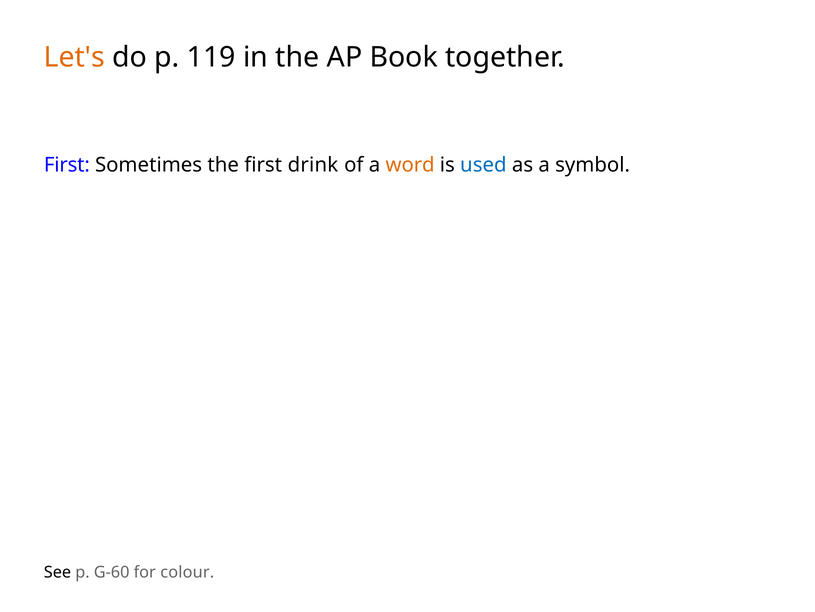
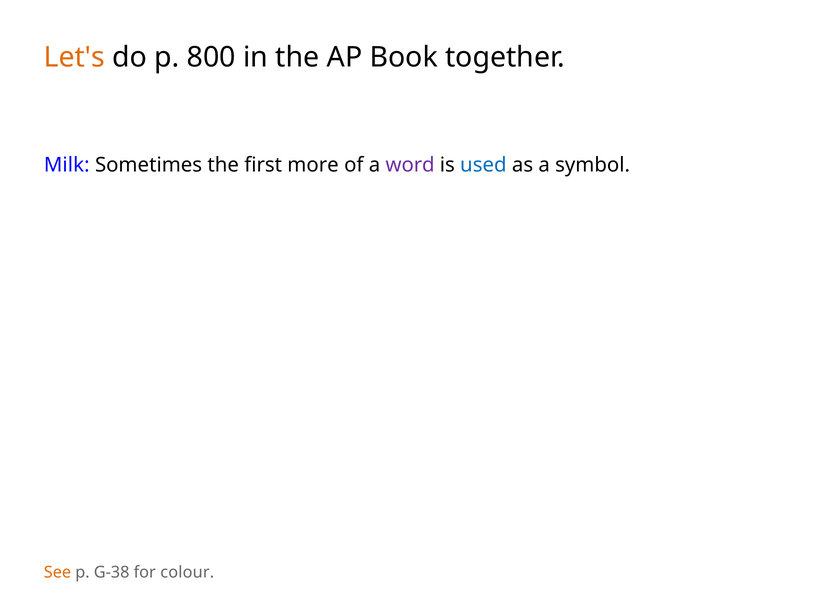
119: 119 -> 800
First at (67, 165): First -> Milk
drink: drink -> more
word colour: orange -> purple
See colour: black -> orange
G-60: G-60 -> G-38
